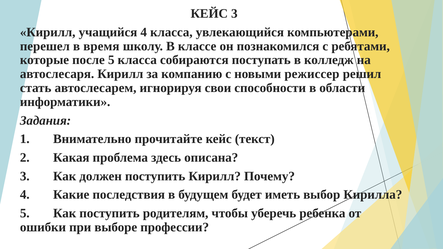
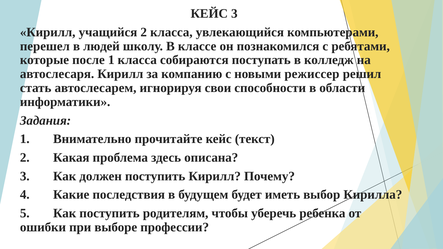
учащийся 4: 4 -> 2
время: время -> людей
после 5: 5 -> 1
